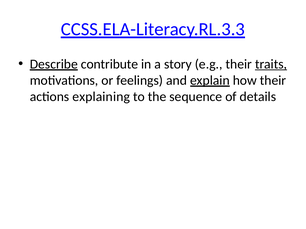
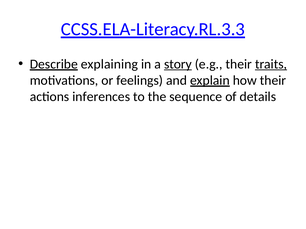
contribute: contribute -> explaining
story underline: none -> present
explaining: explaining -> inferences
